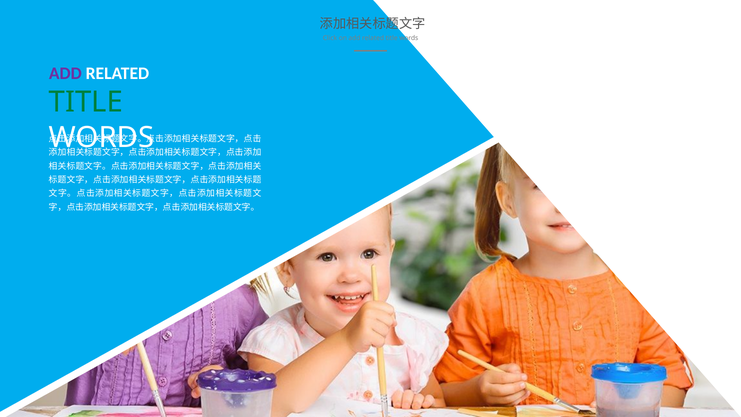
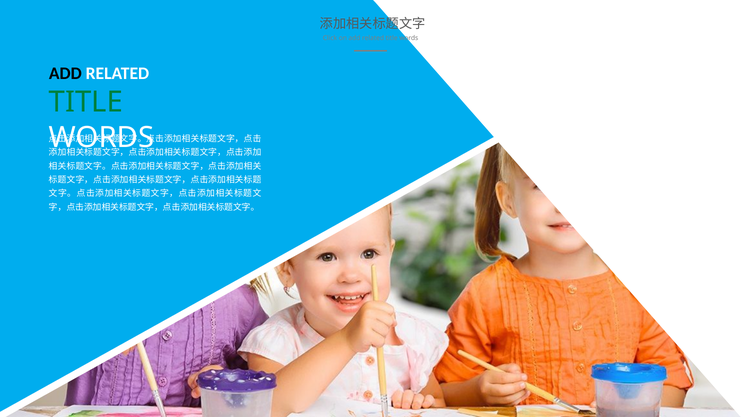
ADD at (65, 73) colour: purple -> black
